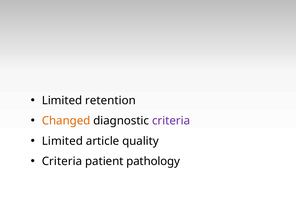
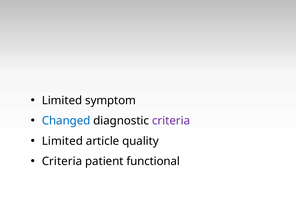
retention: retention -> symptom
Changed colour: orange -> blue
pathology: pathology -> functional
